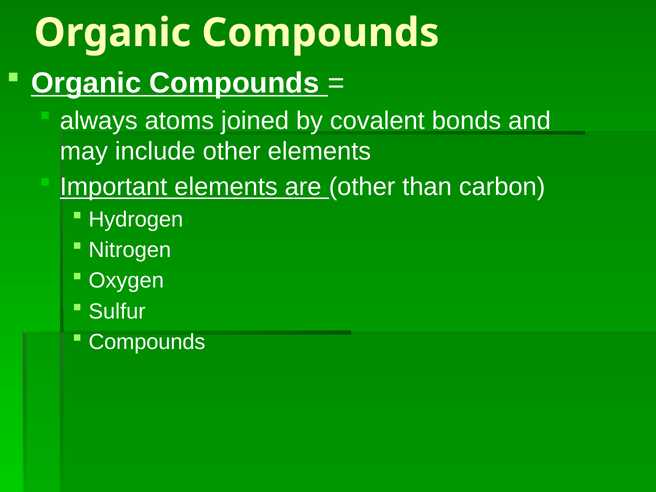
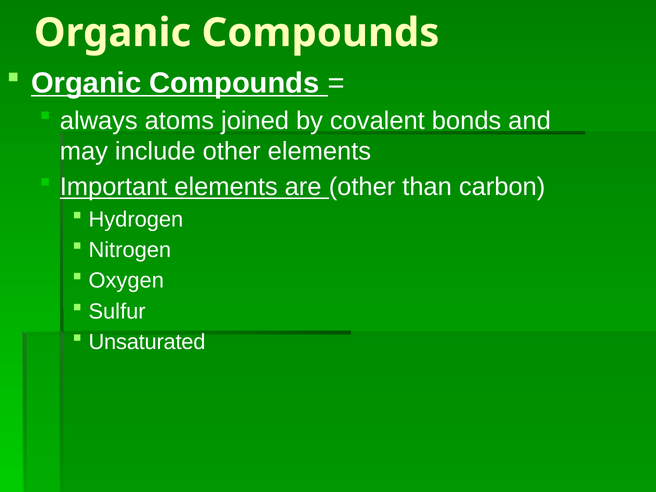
Compounds at (147, 342): Compounds -> Unsaturated
